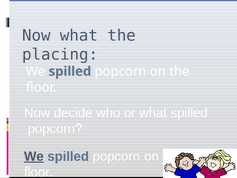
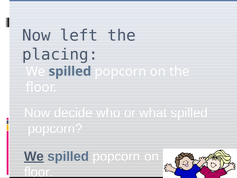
Now what: what -> left
